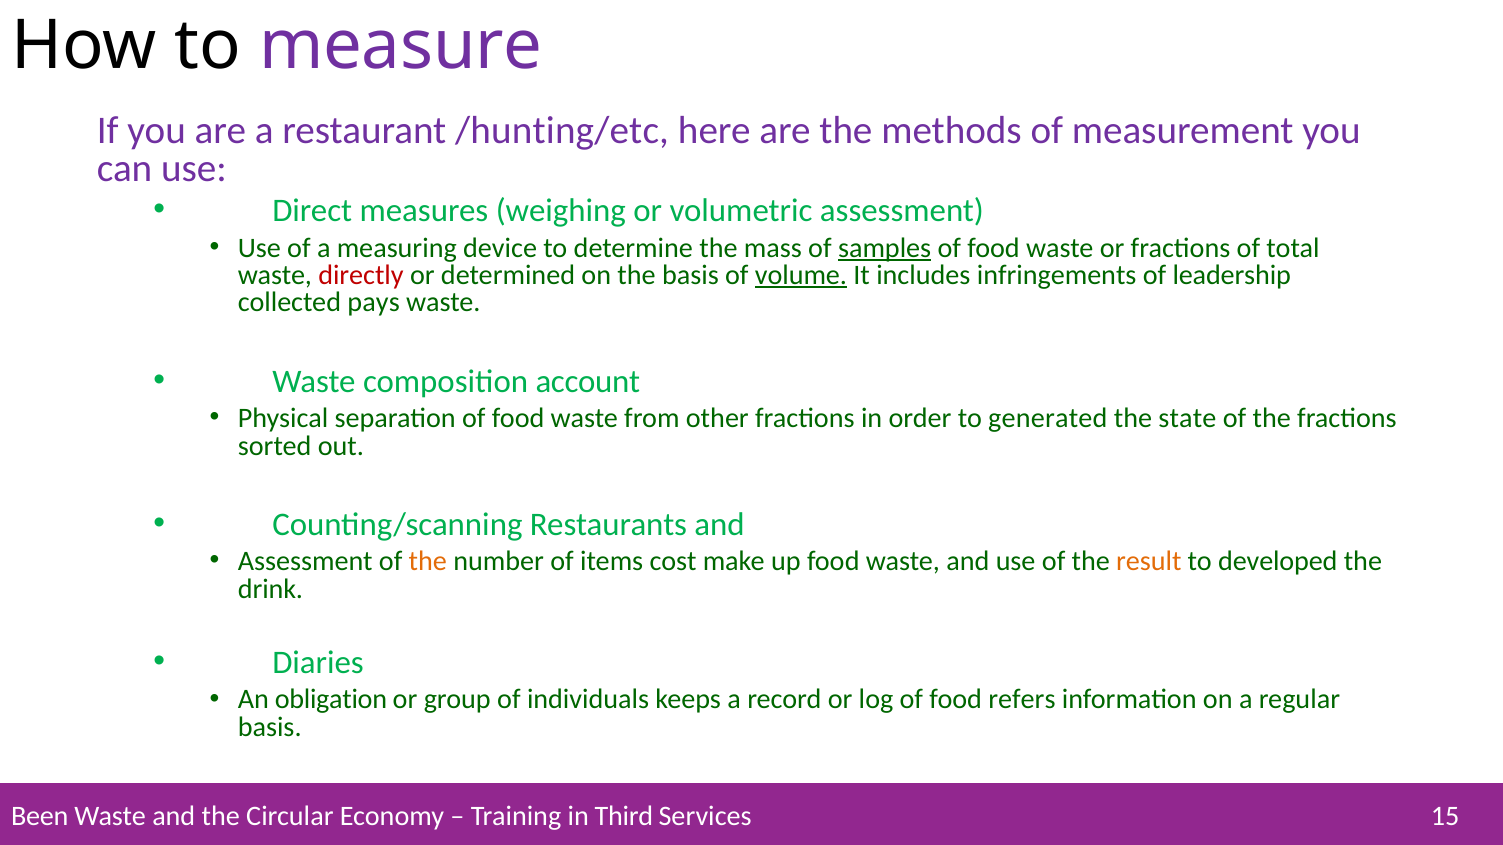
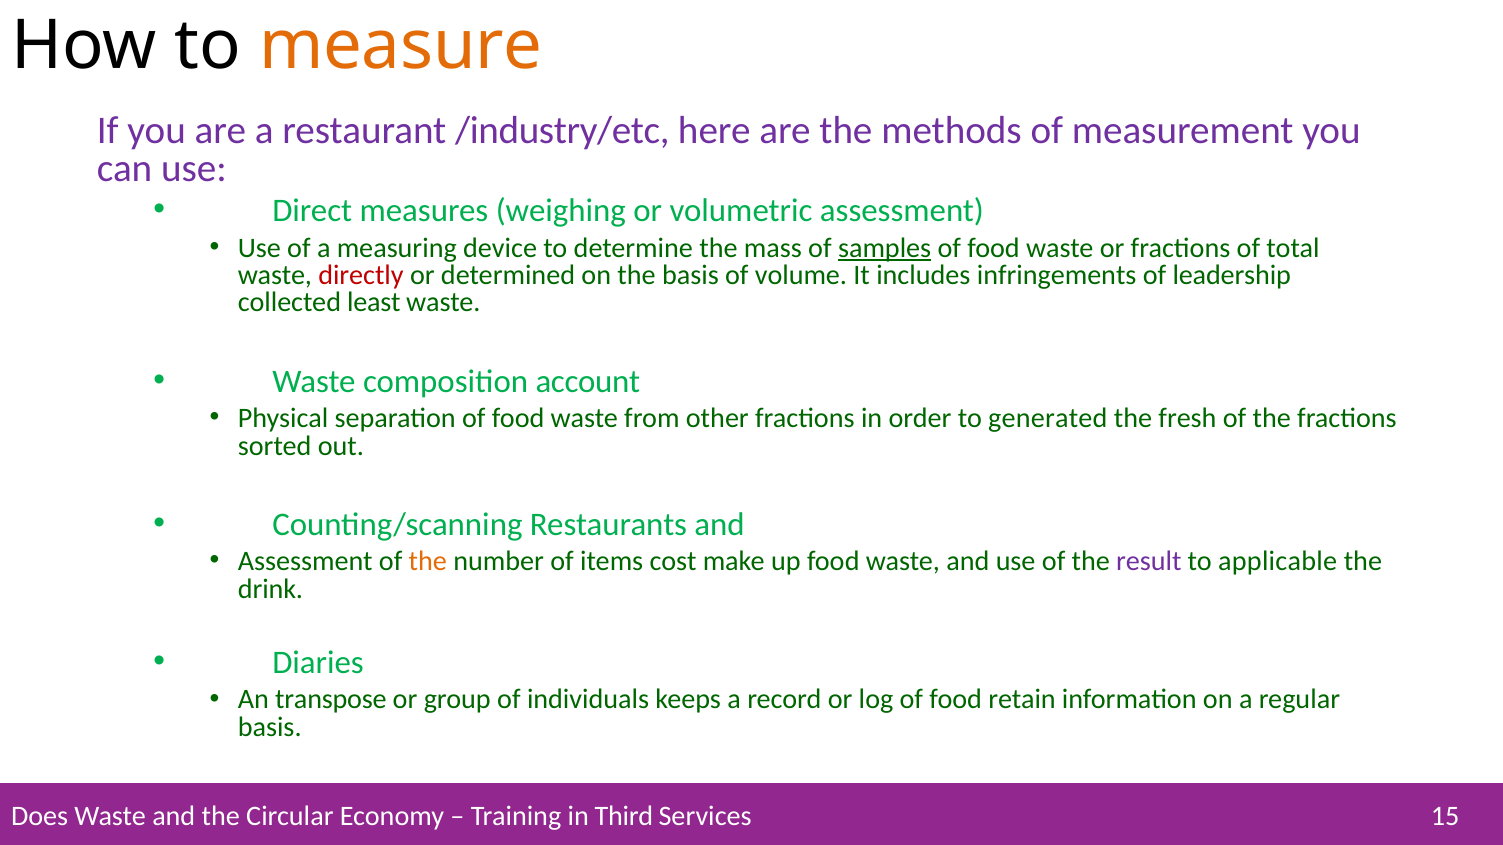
measure colour: purple -> orange
/hunting/etc: /hunting/etc -> /industry/etc
volume underline: present -> none
pays: pays -> least
state: state -> fresh
result colour: orange -> purple
developed: developed -> applicable
obligation: obligation -> transpose
refers: refers -> retain
Been: Been -> Does
